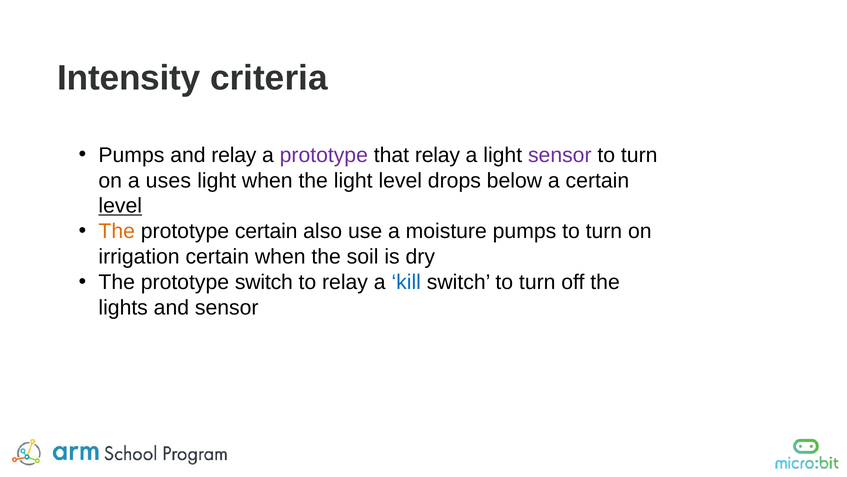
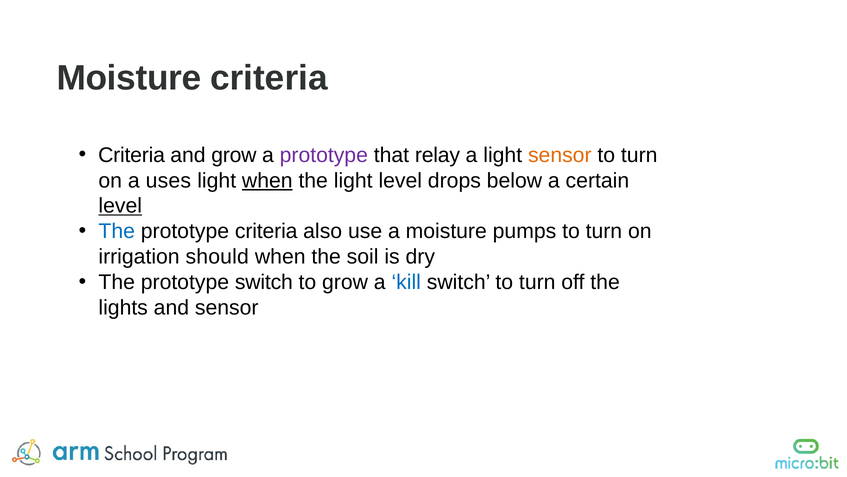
Intensity at (129, 78): Intensity -> Moisture
Pumps at (131, 155): Pumps -> Criteria
and relay: relay -> grow
sensor at (560, 155) colour: purple -> orange
when at (267, 180) underline: none -> present
The at (117, 231) colour: orange -> blue
prototype certain: certain -> criteria
irrigation certain: certain -> should
to relay: relay -> grow
